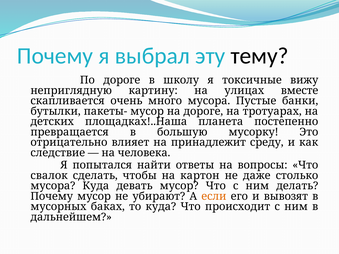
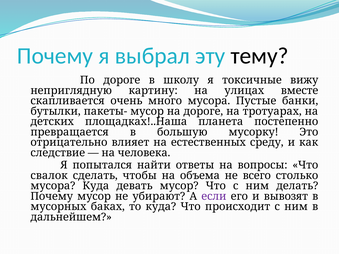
принадлежит: принадлежит -> естественных
картон: картон -> объема
даже: даже -> всего
если colour: orange -> purple
